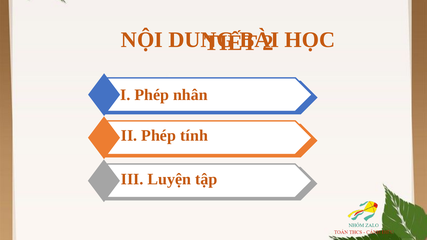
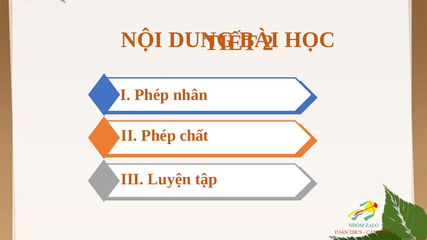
tính: tính -> chất
